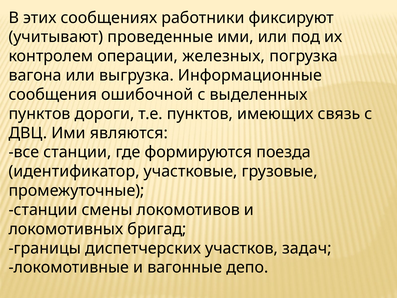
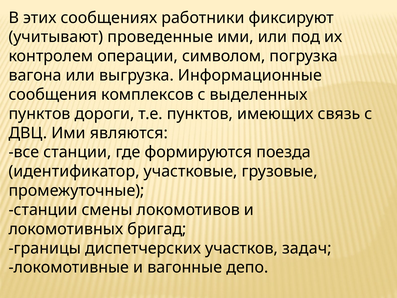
железных: железных -> символом
ошибочной: ошибочной -> комплексов
